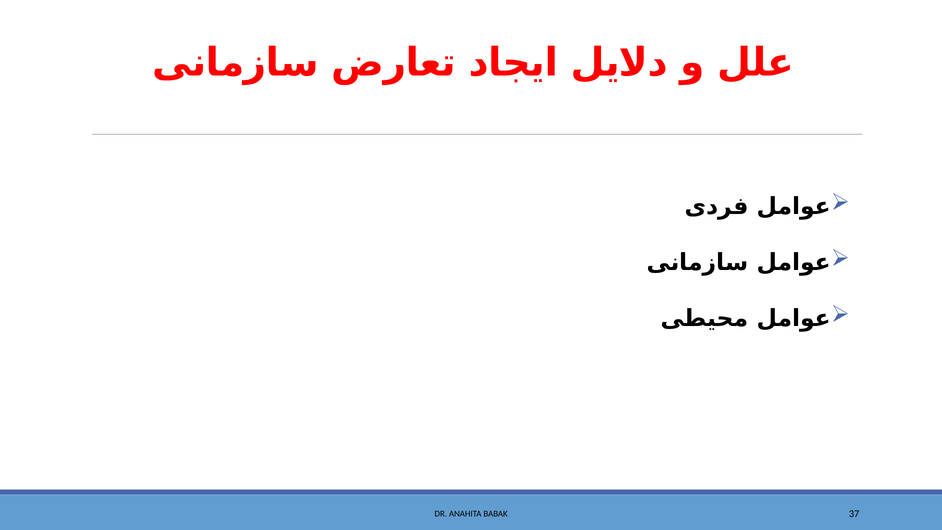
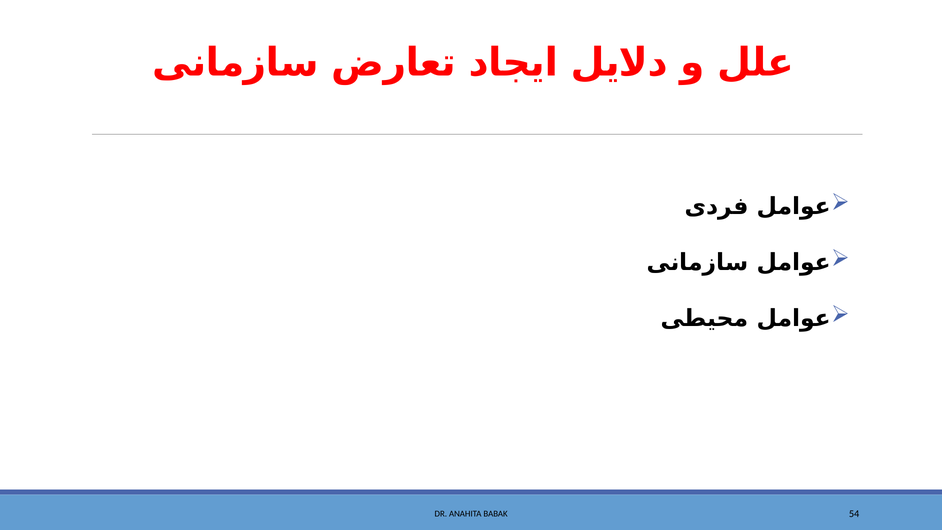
37: 37 -> 54
